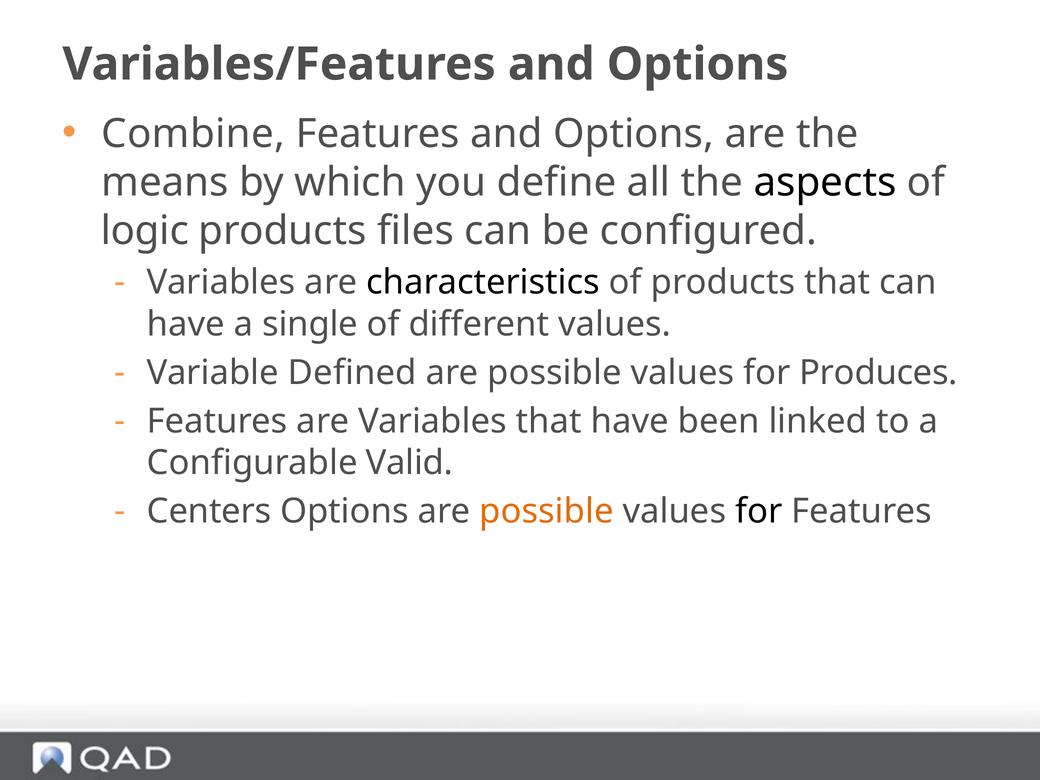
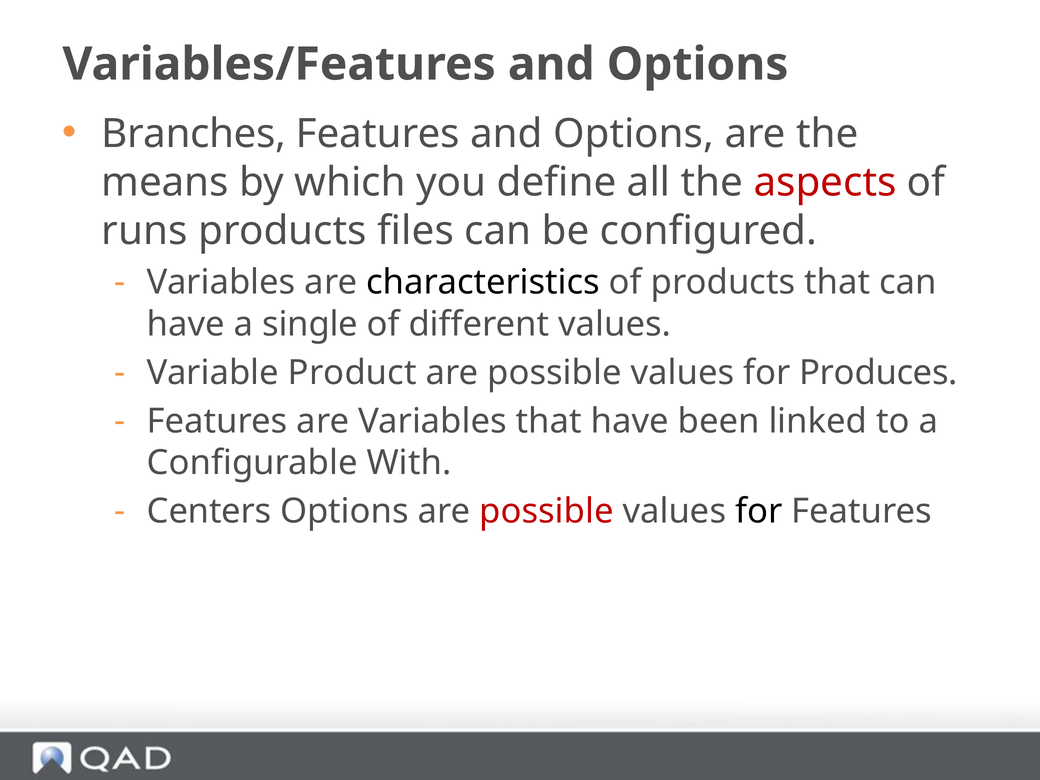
Combine: Combine -> Branches
aspects colour: black -> red
logic: logic -> runs
Defined: Defined -> Product
Valid: Valid -> With
possible at (546, 511) colour: orange -> red
